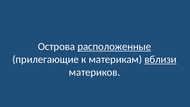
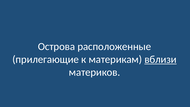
расположенные underline: present -> none
